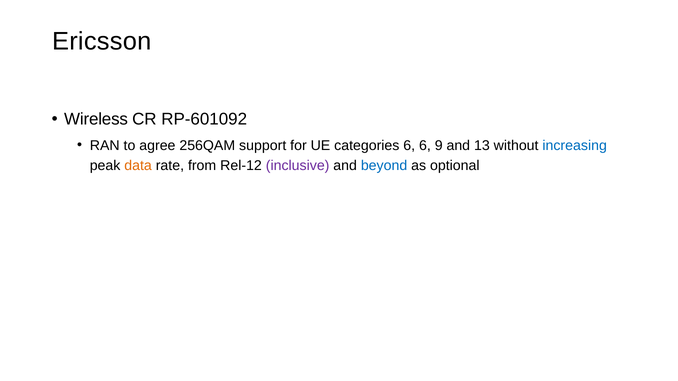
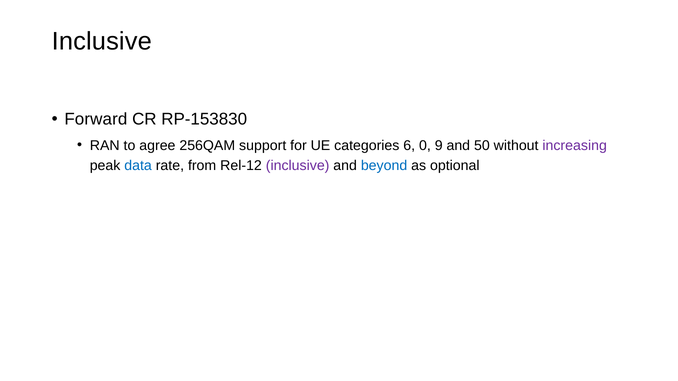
Ericsson at (102, 42): Ericsson -> Inclusive
Wireless: Wireless -> Forward
RP-601092: RP-601092 -> RP-153830
6 6: 6 -> 0
13: 13 -> 50
increasing colour: blue -> purple
data colour: orange -> blue
